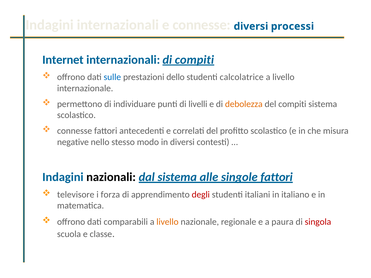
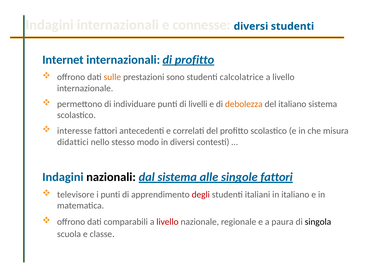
diversi processi: processi -> studenti
di compiti: compiti -> profitto
sulle colour: blue -> orange
dello: dello -> sono
del compiti: compiti -> italiano
connesse at (75, 131): connesse -> interesse
negative: negative -> didattici
i forza: forza -> punti
livello at (167, 222) colour: orange -> red
singola colour: red -> black
